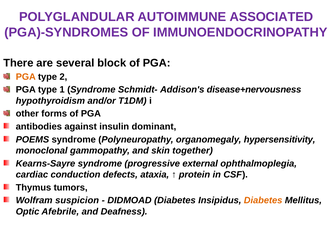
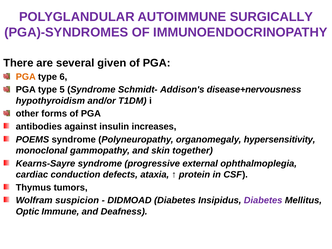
ASSOCIATED: ASSOCIATED -> SURGICALLY
block: block -> given
2: 2 -> 6
1: 1 -> 5
dominant: dominant -> increases
Diabetes at (263, 200) colour: orange -> purple
Afebrile: Afebrile -> Immune
